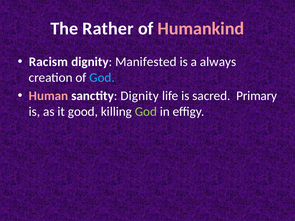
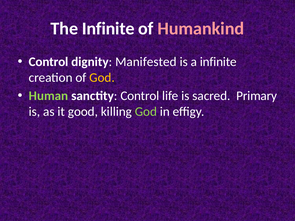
The Rather: Rather -> Infinite
Racism at (48, 62): Racism -> Control
a always: always -> infinite
God at (102, 78) colour: light blue -> yellow
Human colour: pink -> light green
sanctity Dignity: Dignity -> Control
